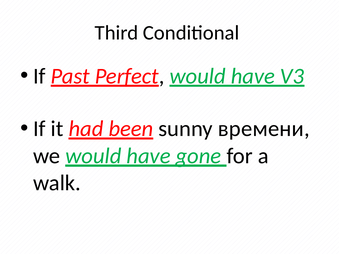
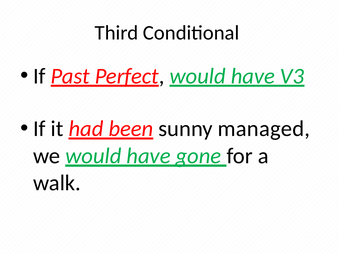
времени: времени -> managed
